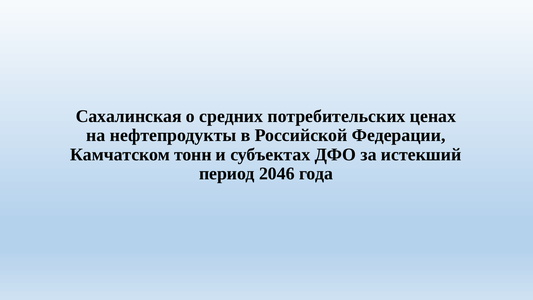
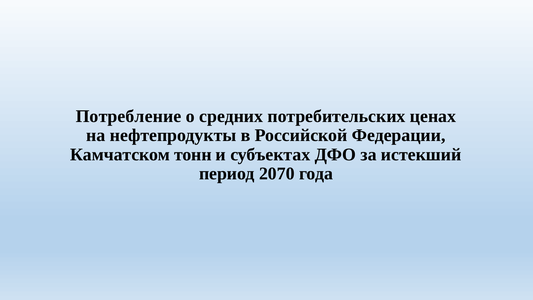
Сахалинская: Сахалинская -> Потребление
2046: 2046 -> 2070
